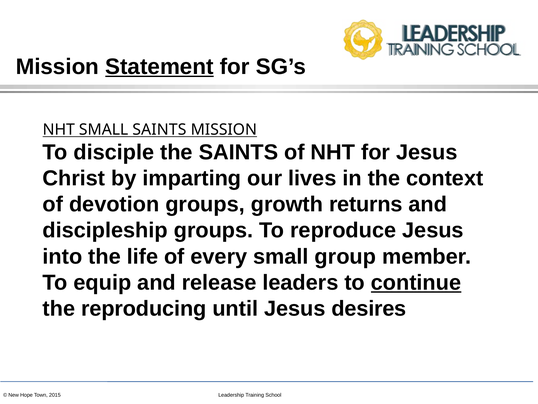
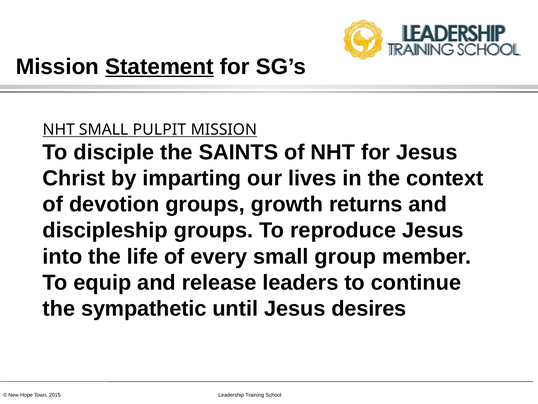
SMALL SAINTS: SAINTS -> PULPIT
continue underline: present -> none
reproducing: reproducing -> sympathetic
